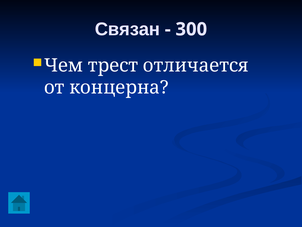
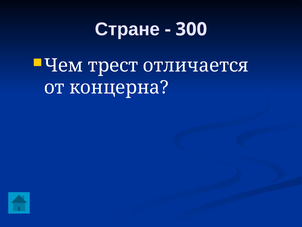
Связан: Связан -> Стране
